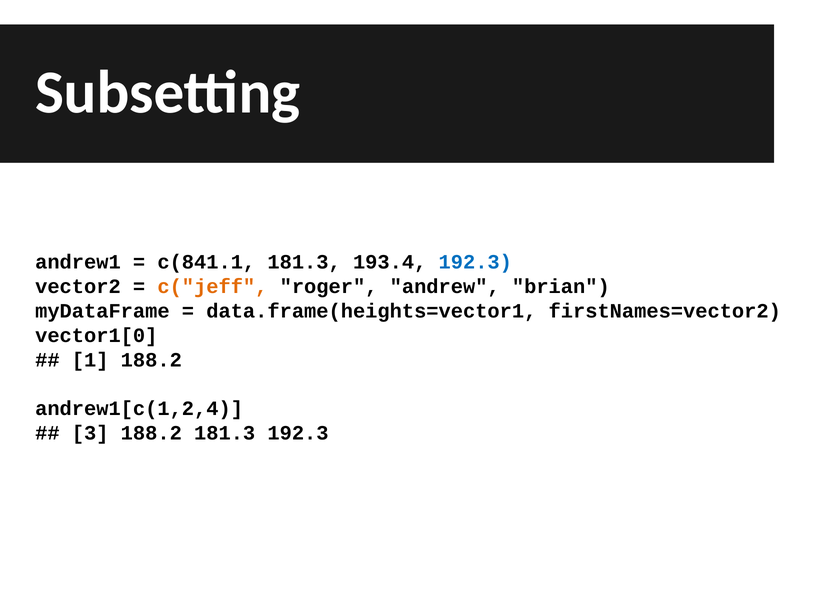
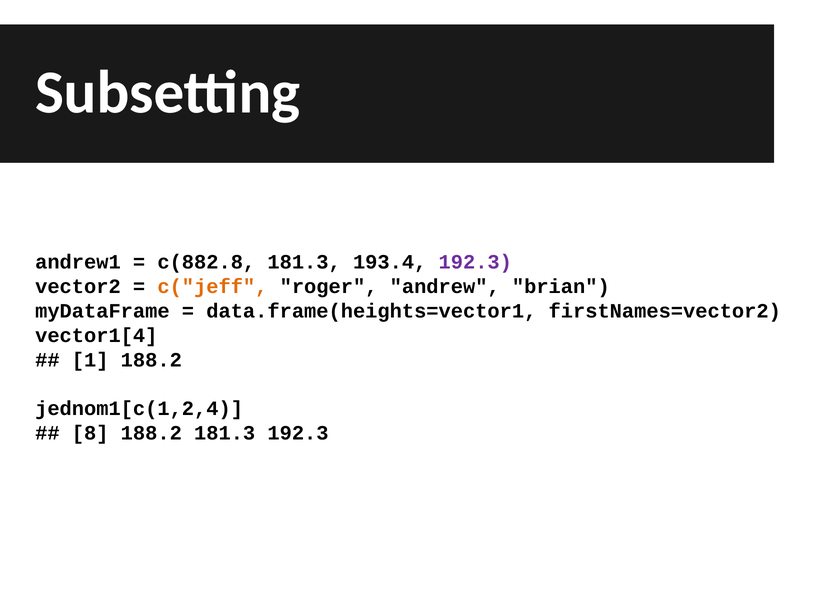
c(841.1: c(841.1 -> c(882.8
192.3 at (475, 262) colour: blue -> purple
vector1[0: vector1[0 -> vector1[4
andrew1[c(1,2,4: andrew1[c(1,2,4 -> jednom1[c(1,2,4
3: 3 -> 8
